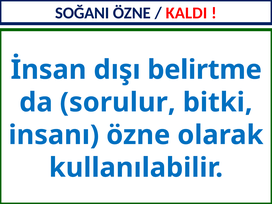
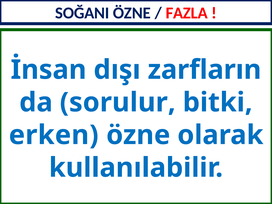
KALDI: KALDI -> FAZLA
belirtme: belirtme -> zarfların
insanı: insanı -> erken
